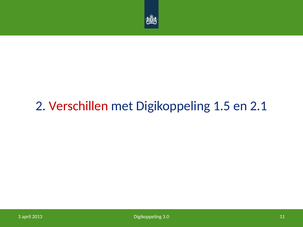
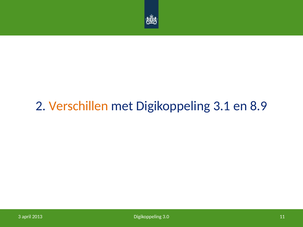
Verschillen colour: red -> orange
1.5: 1.5 -> 3.1
2.1: 2.1 -> 8.9
